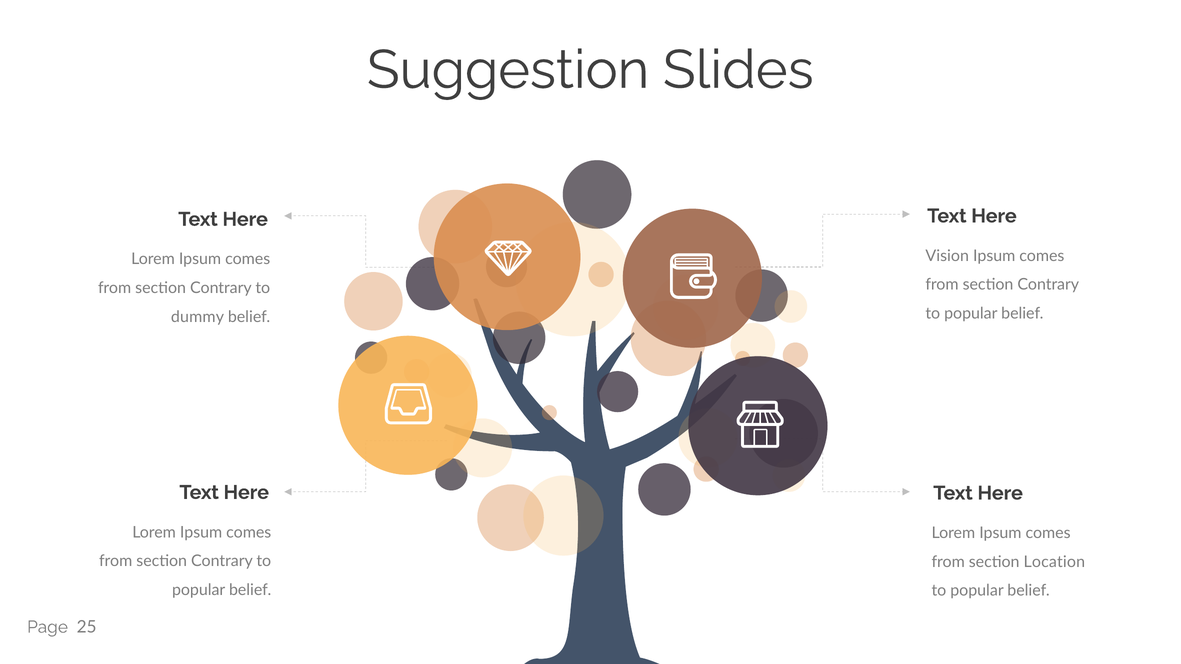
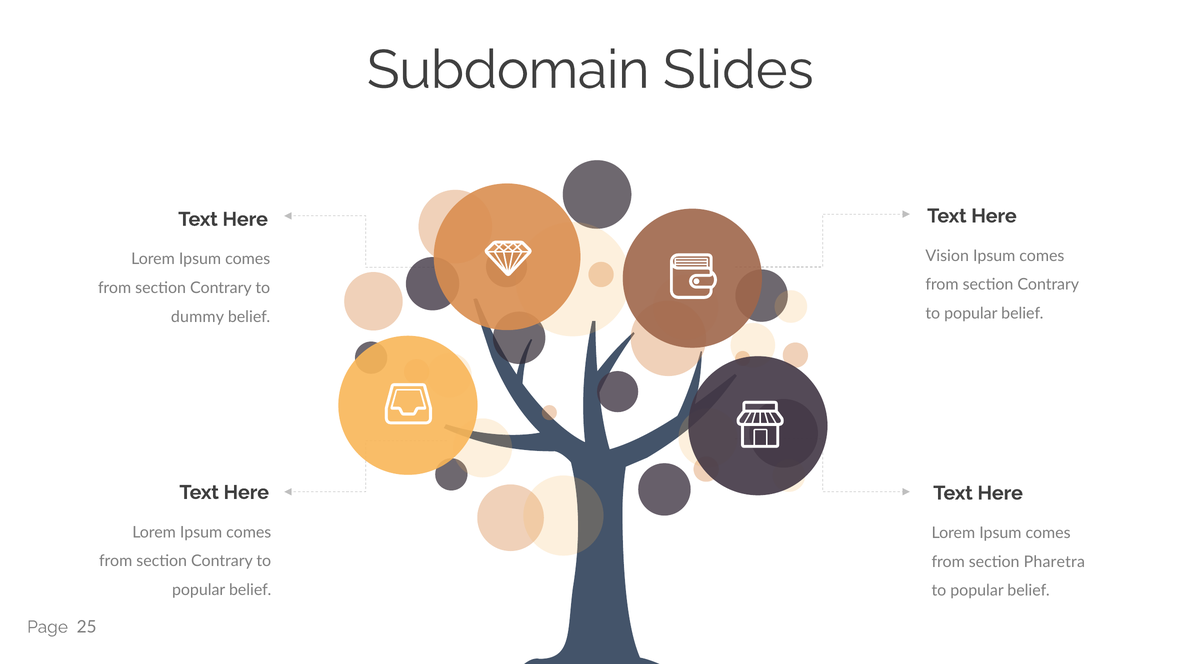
Suggestion: Suggestion -> Subdomain
Location: Location -> Pharetra
